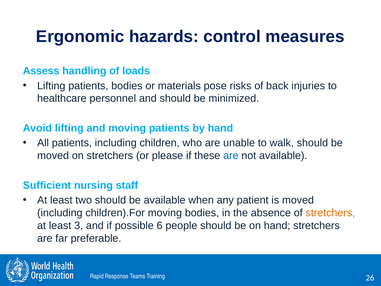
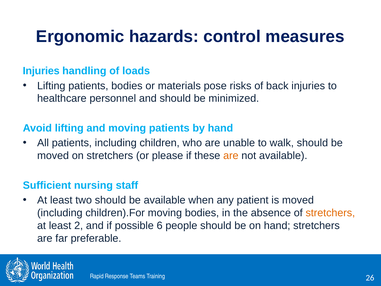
Assess at (41, 71): Assess -> Injuries
are at (231, 156) colour: blue -> orange
3: 3 -> 2
